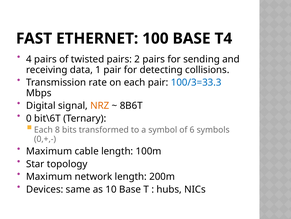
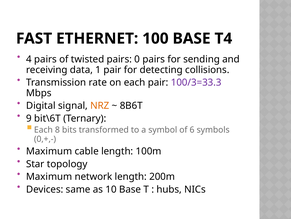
2: 2 -> 0
100/3=33.3 colour: blue -> purple
0: 0 -> 9
